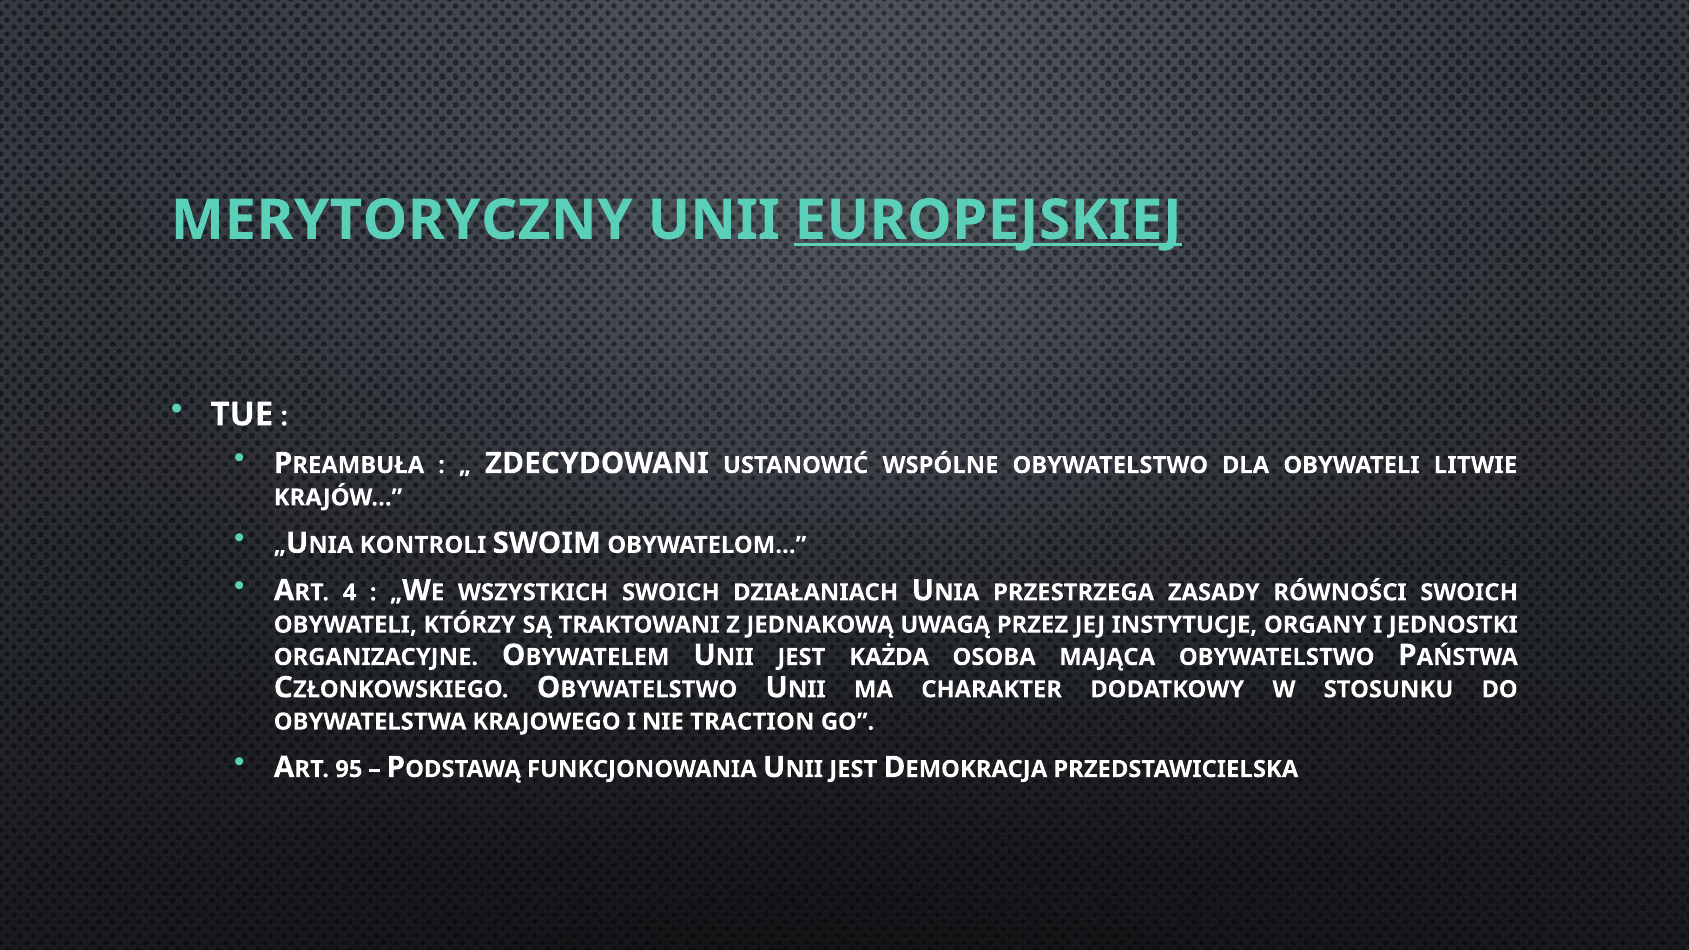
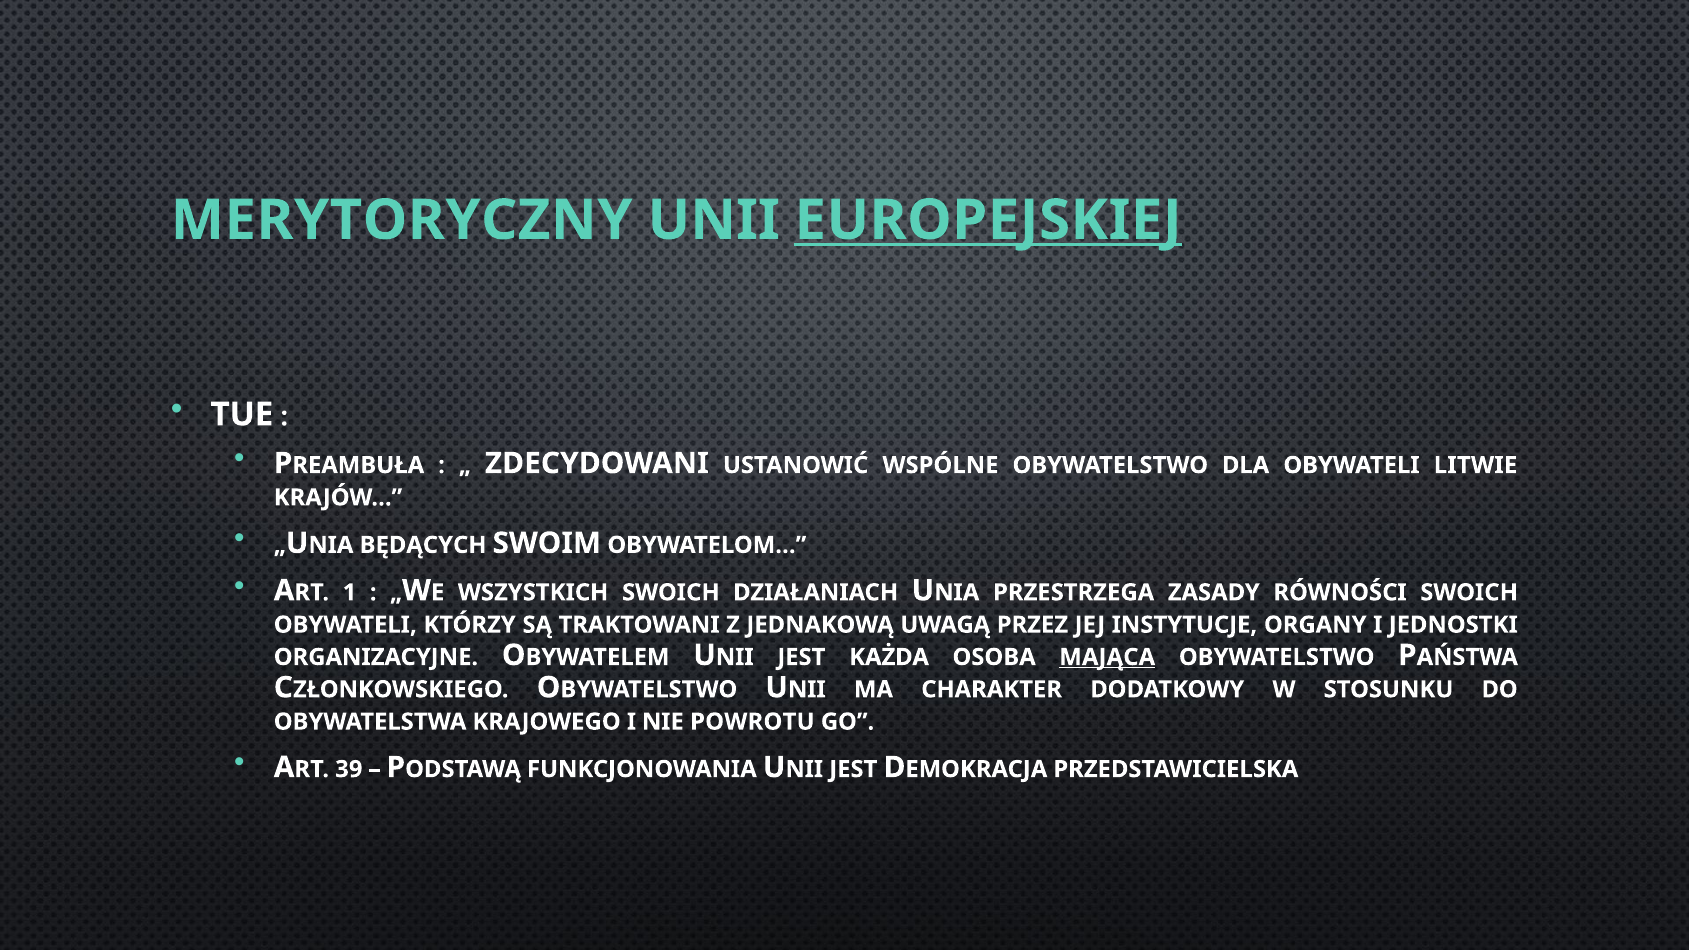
KONTROLI: KONTROLI -> BĘDĄCYCH
4: 4 -> 1
MAJĄCA underline: none -> present
TRACTION: TRACTION -> POWROTU
95: 95 -> 39
